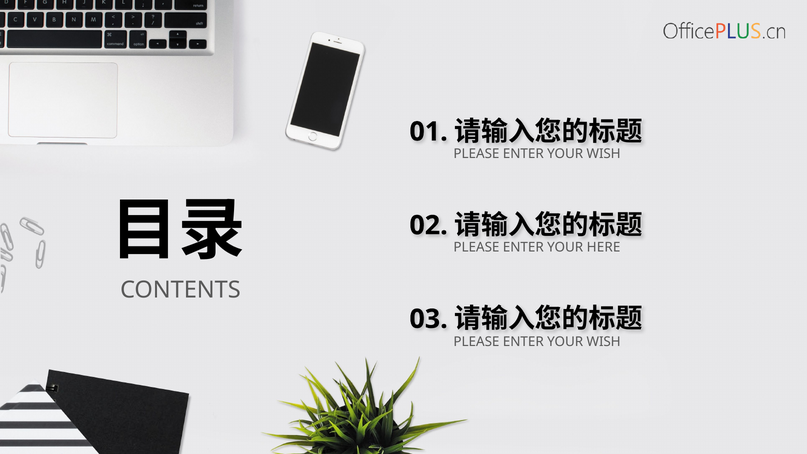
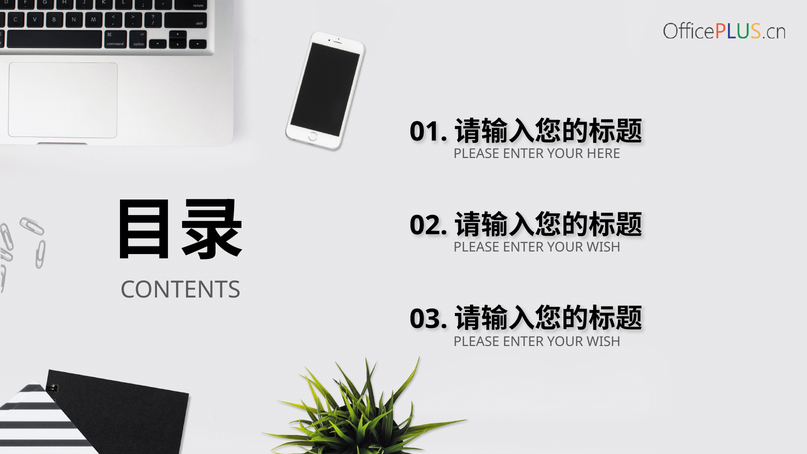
WISH at (604, 154): WISH -> HERE
HERE at (604, 247): HERE -> WISH
